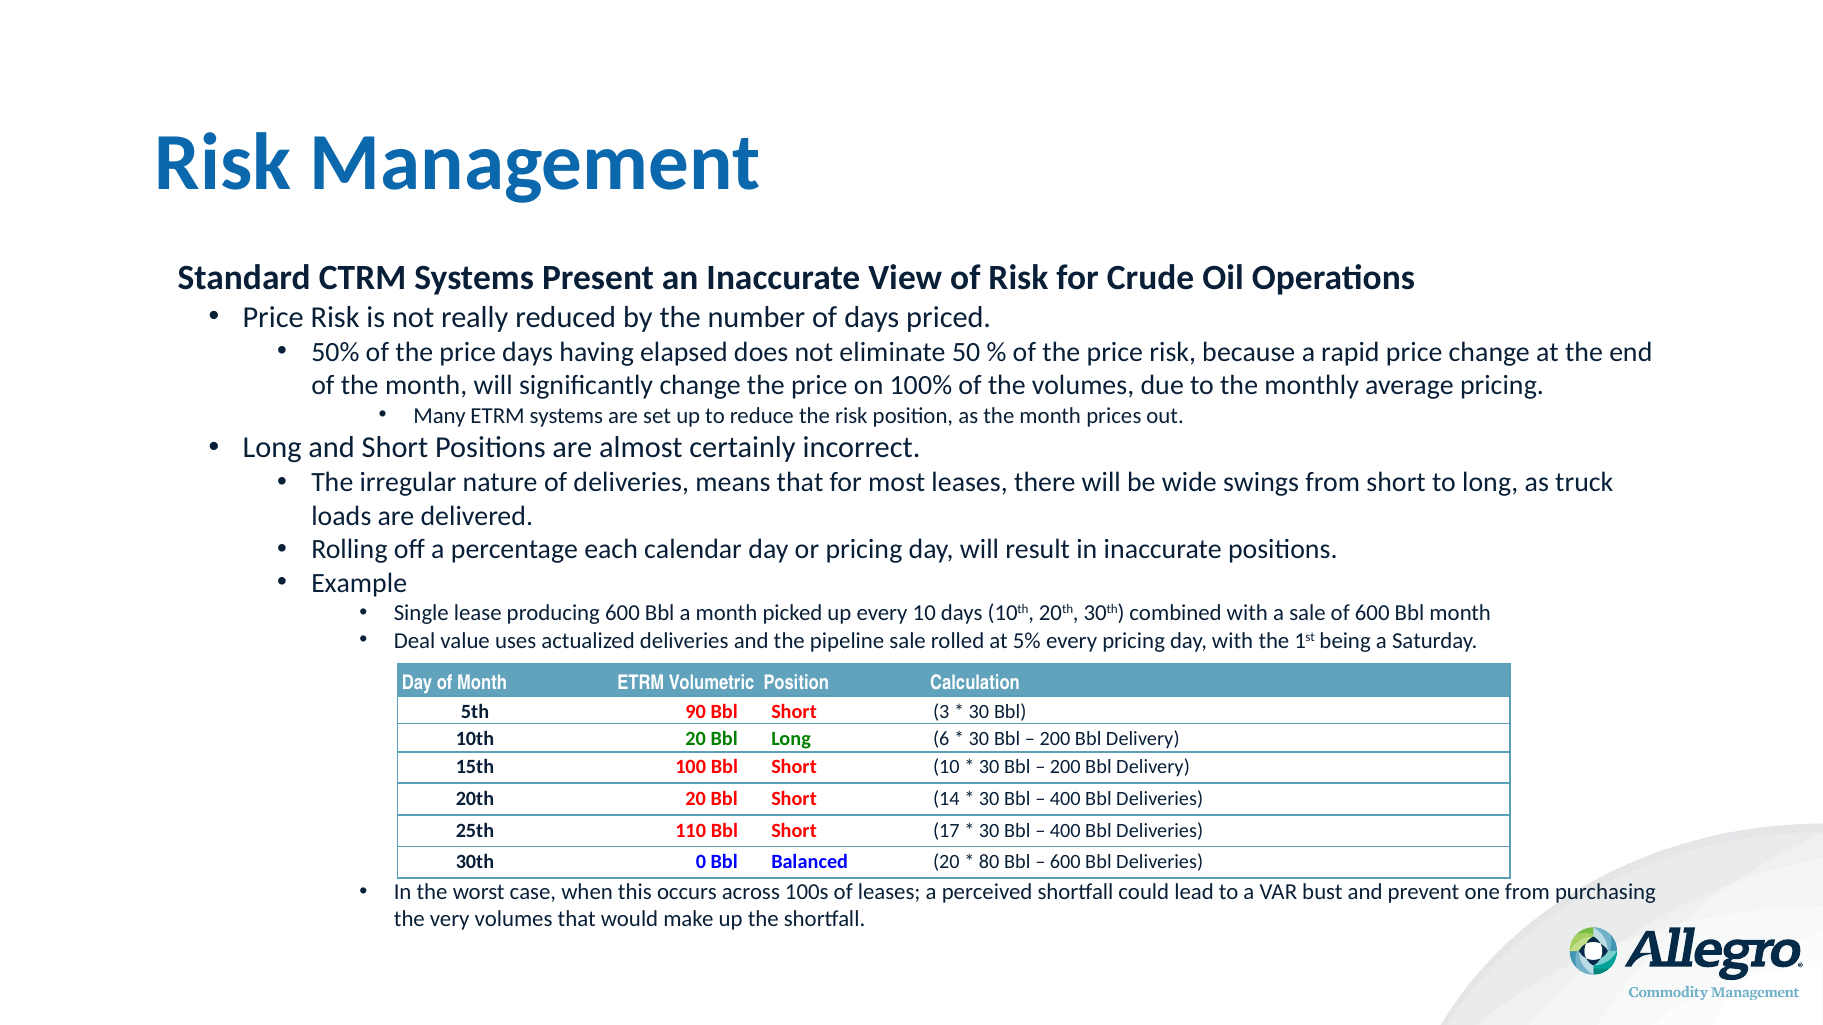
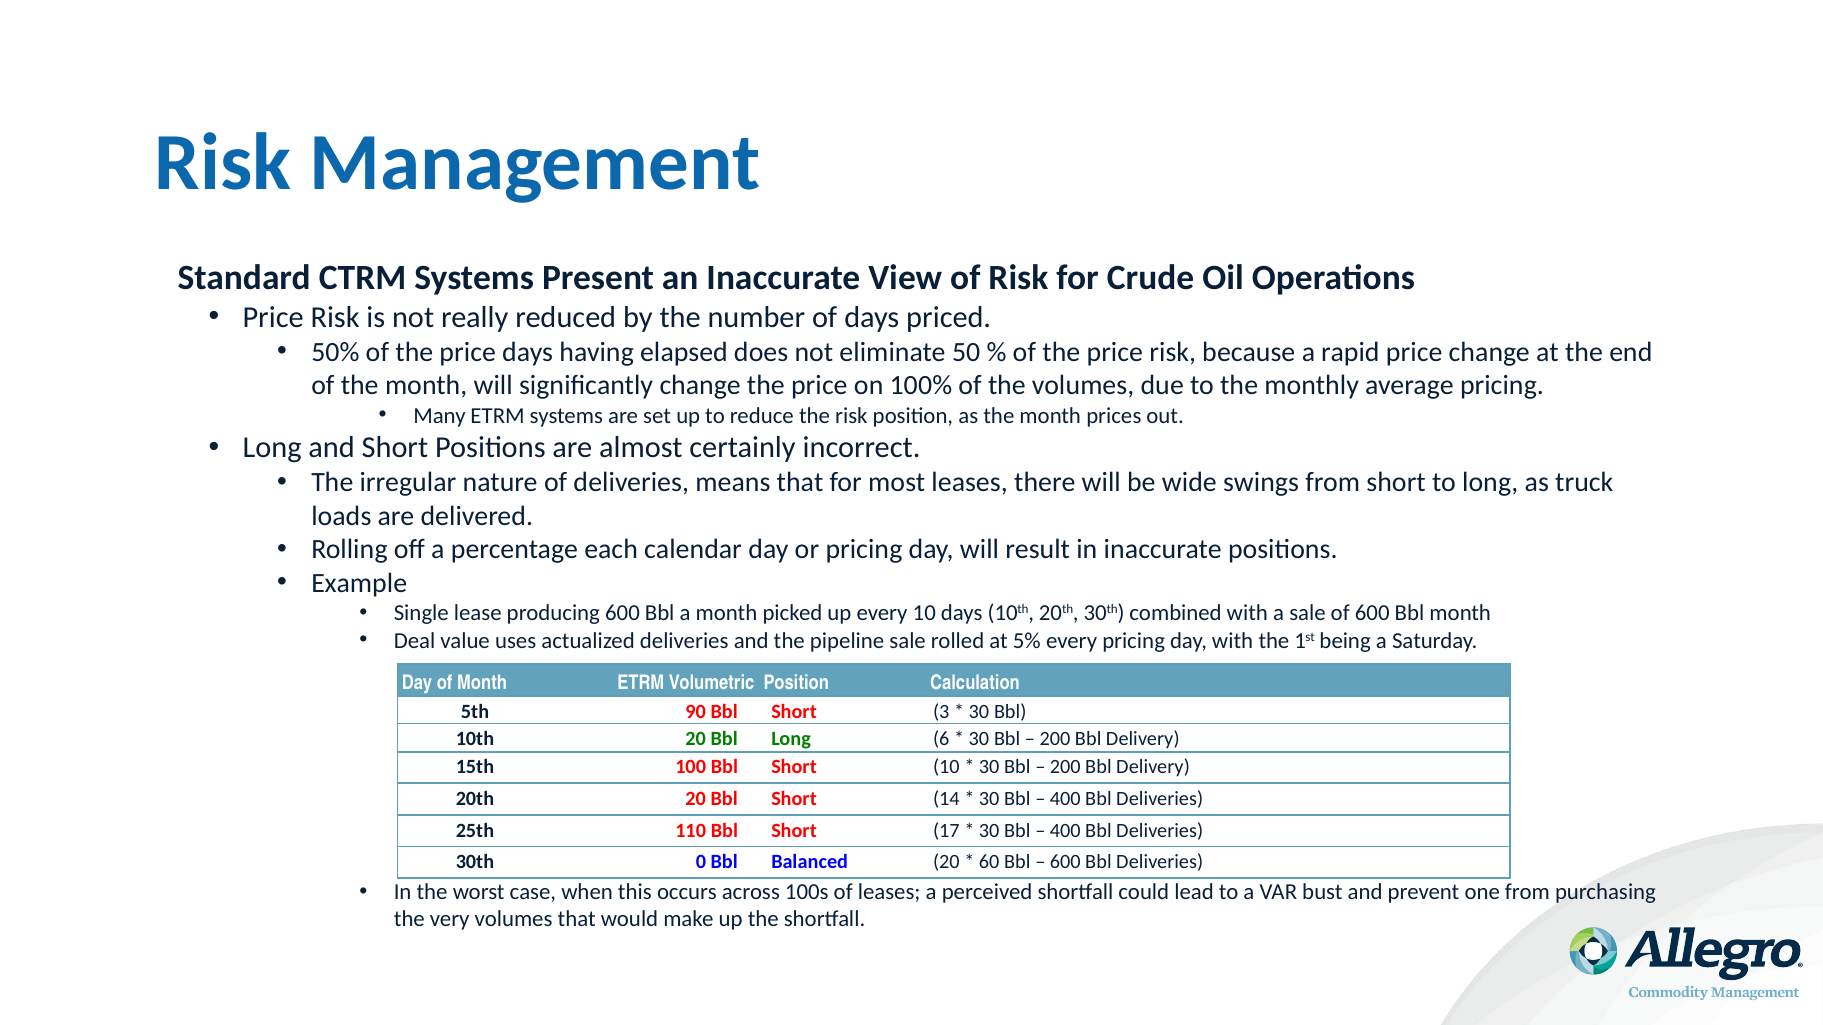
80: 80 -> 60
